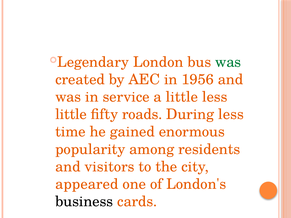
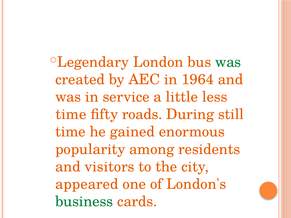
1956: 1956 -> 1964
little at (71, 114): little -> time
During less: less -> still
business colour: black -> green
